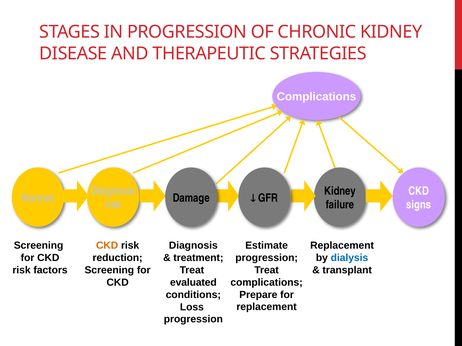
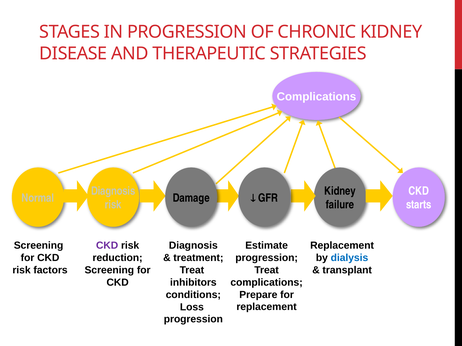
signs: signs -> starts
CKD at (107, 246) colour: orange -> purple
evaluated: evaluated -> inhibitors
